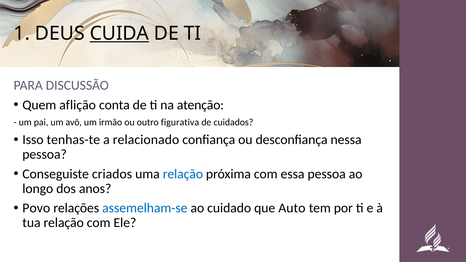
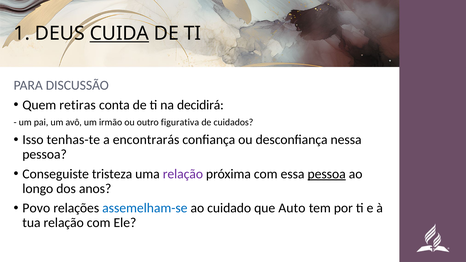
aflição: aflição -> retiras
atenção: atenção -> decidirá
relacionado: relacionado -> encontrarás
criados: criados -> tristeza
relação at (183, 174) colour: blue -> purple
pessoa at (327, 174) underline: none -> present
